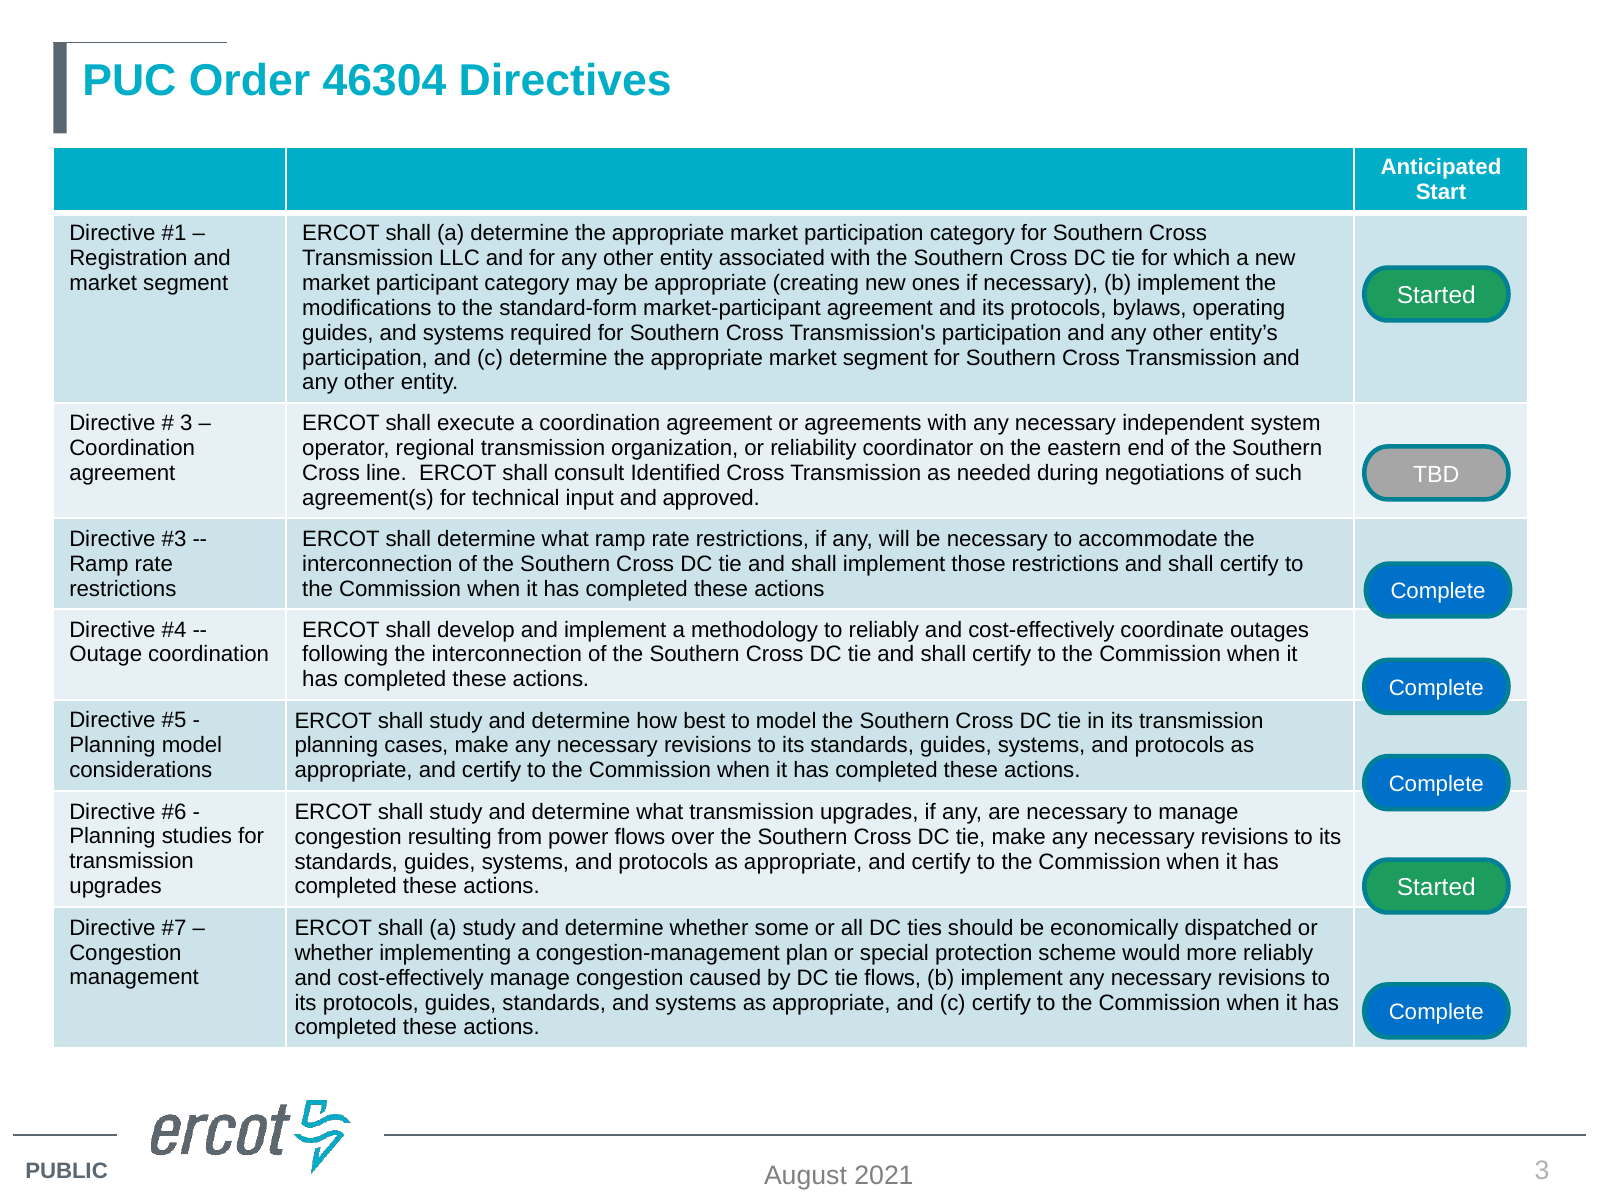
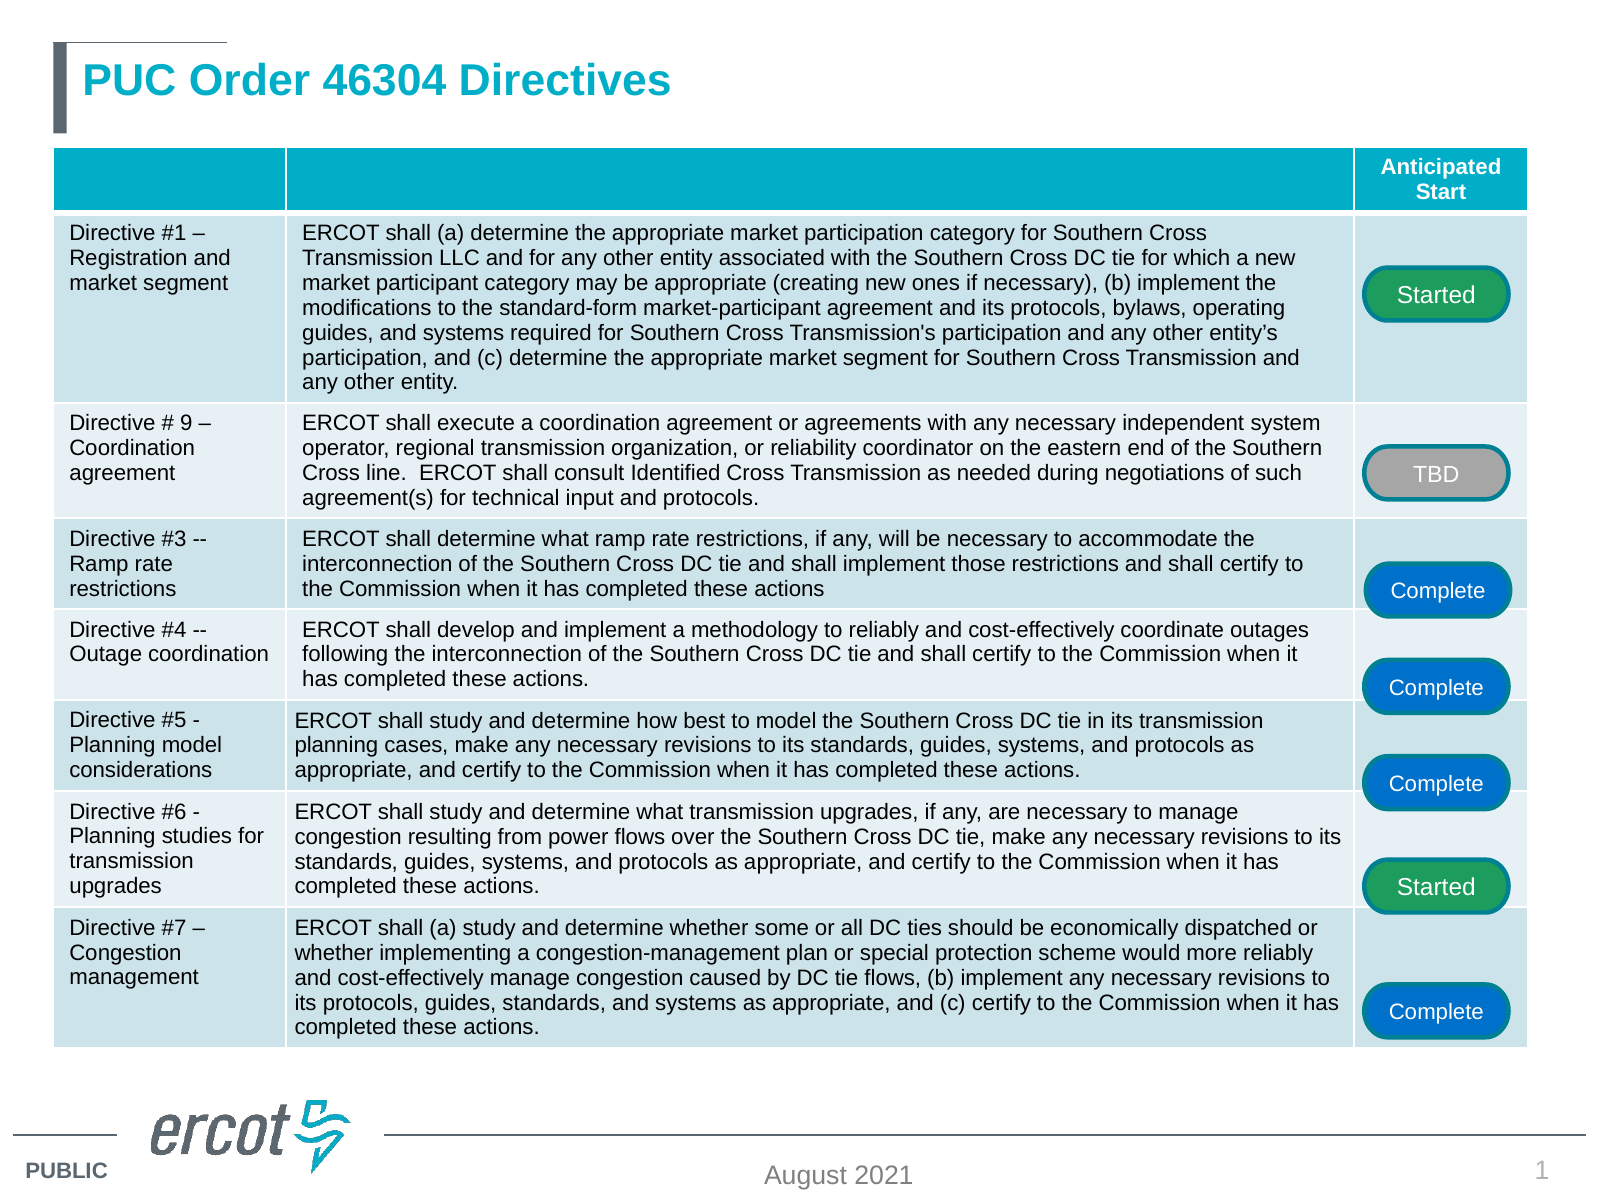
3 at (186, 423): 3 -> 9
input and approved: approved -> protocols
3 at (1542, 1171): 3 -> 1
